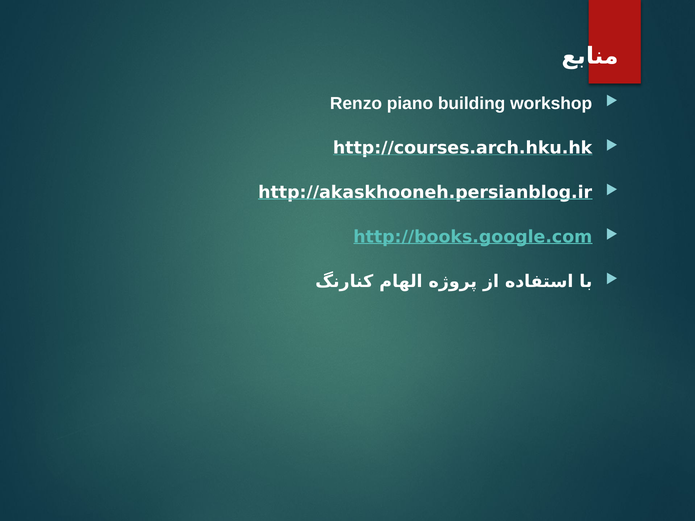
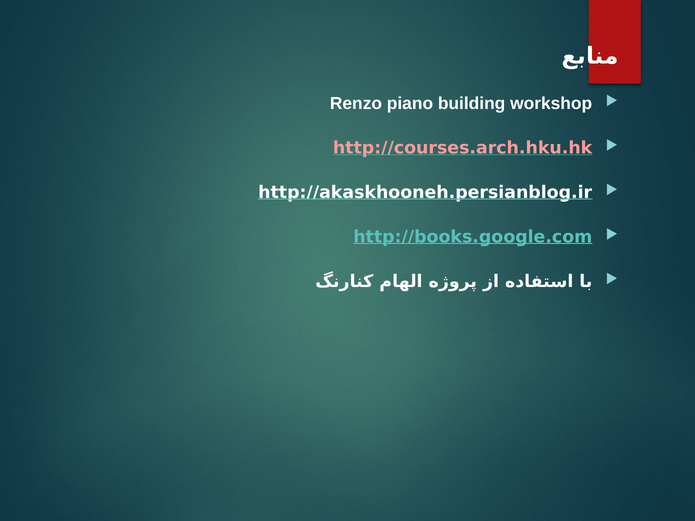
http://courses.arch.hku.hk colour: white -> pink
